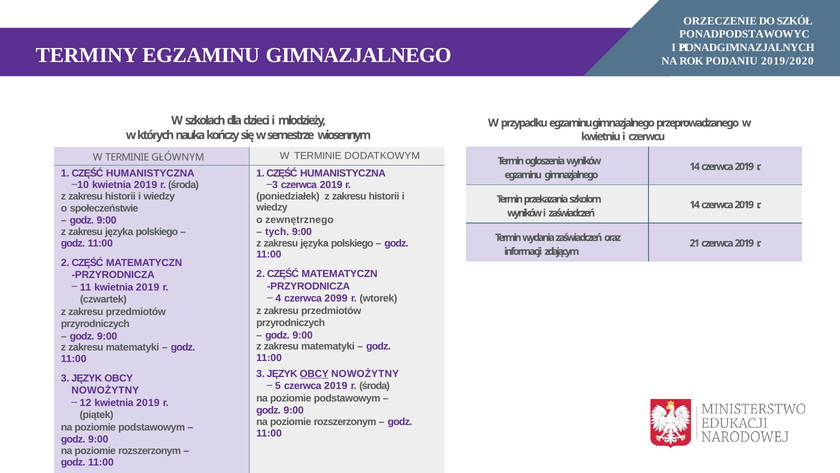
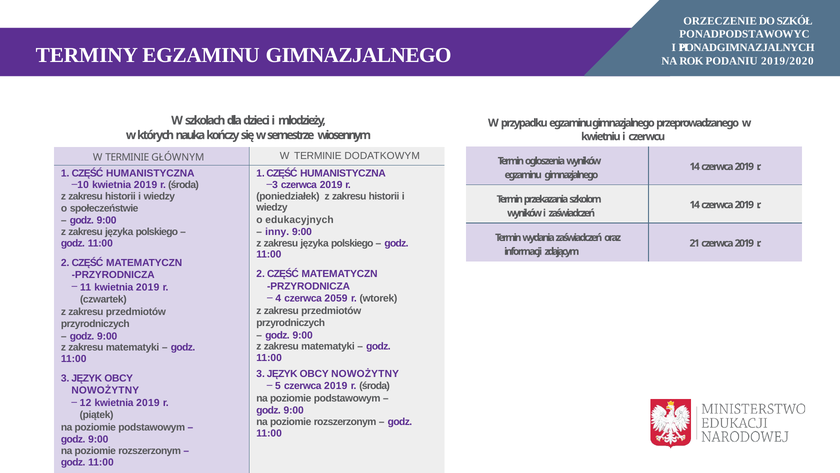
zewnętrznego: zewnętrznego -> edukacyjnych
tych: tych -> inny
2099: 2099 -> 2059
OBCY at (314, 374) underline: present -> none
